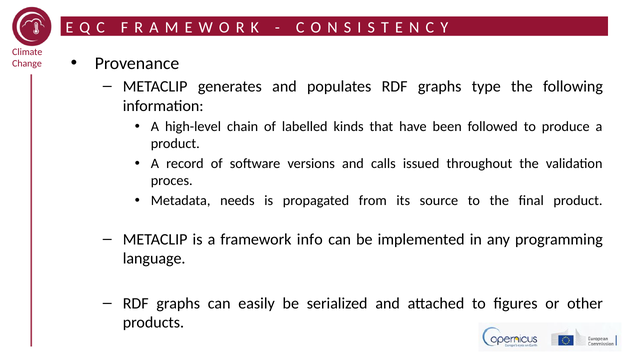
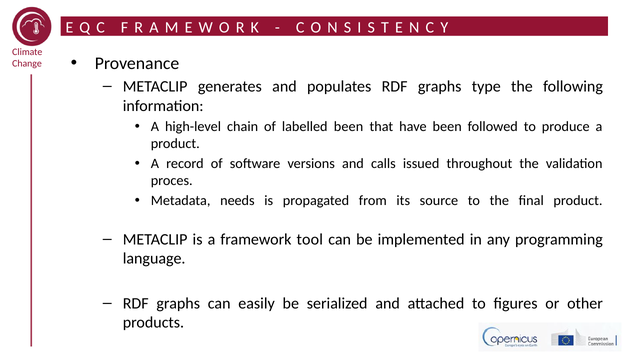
labelled kinds: kinds -> been
info: info -> tool
